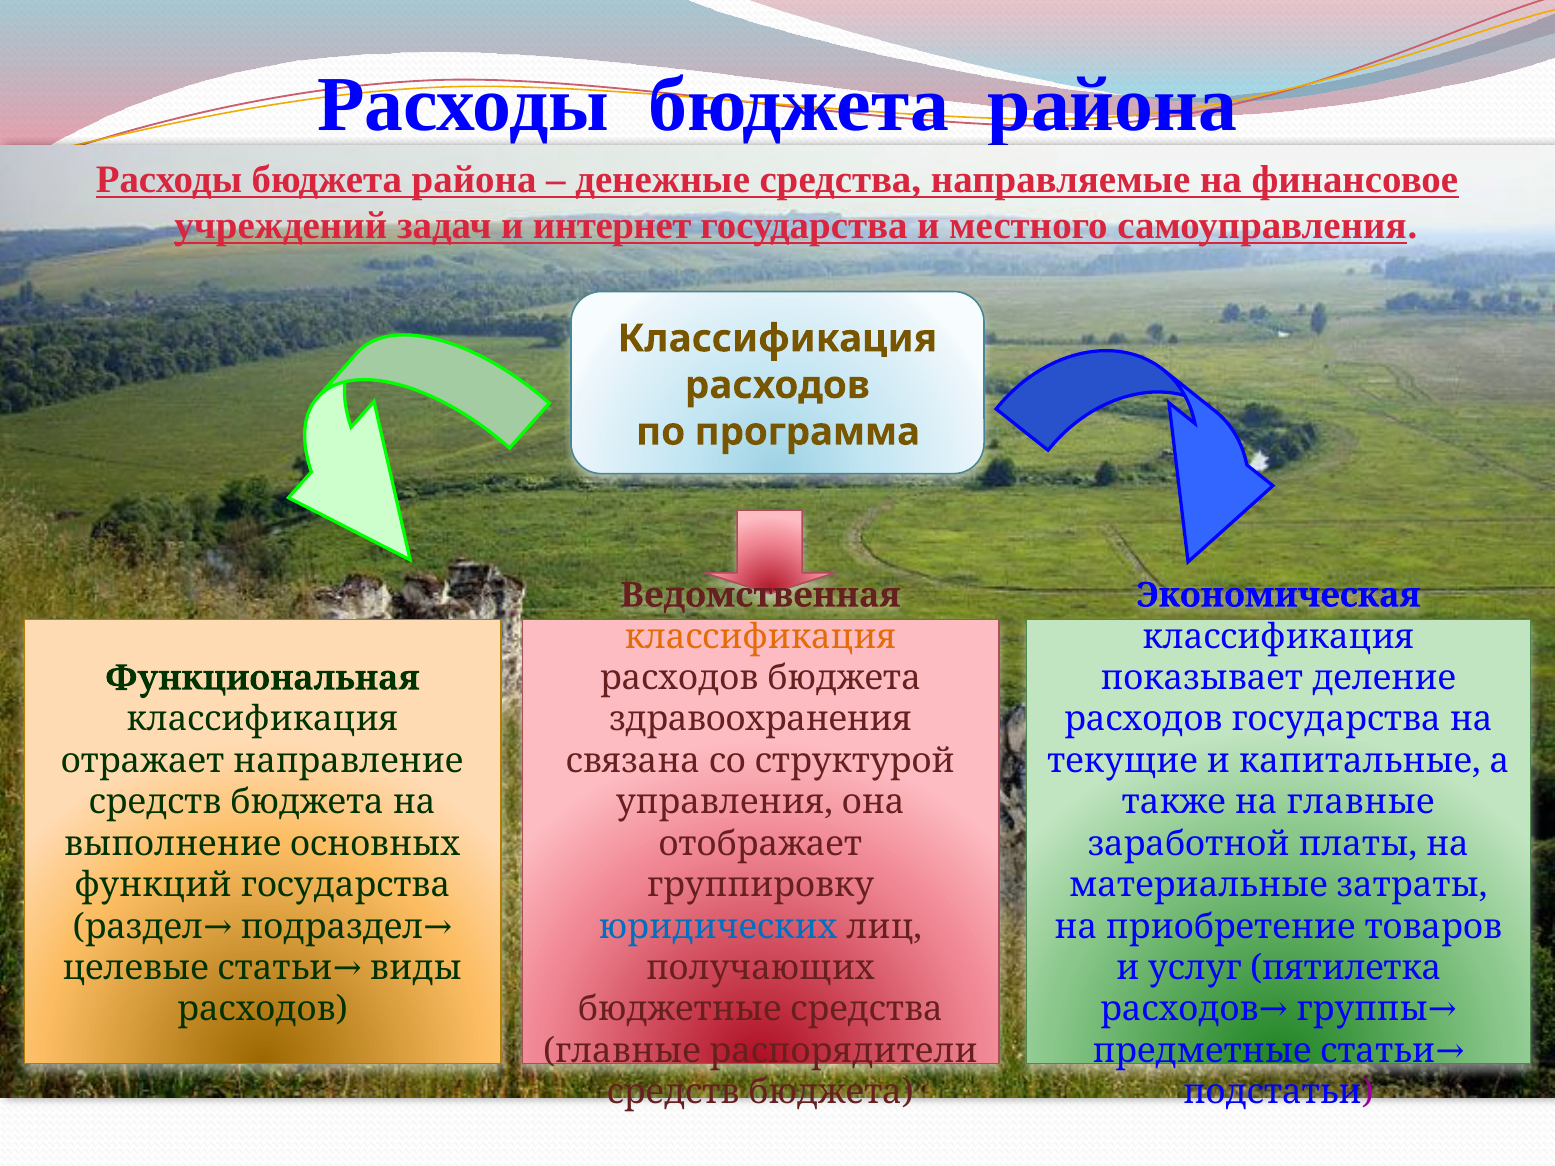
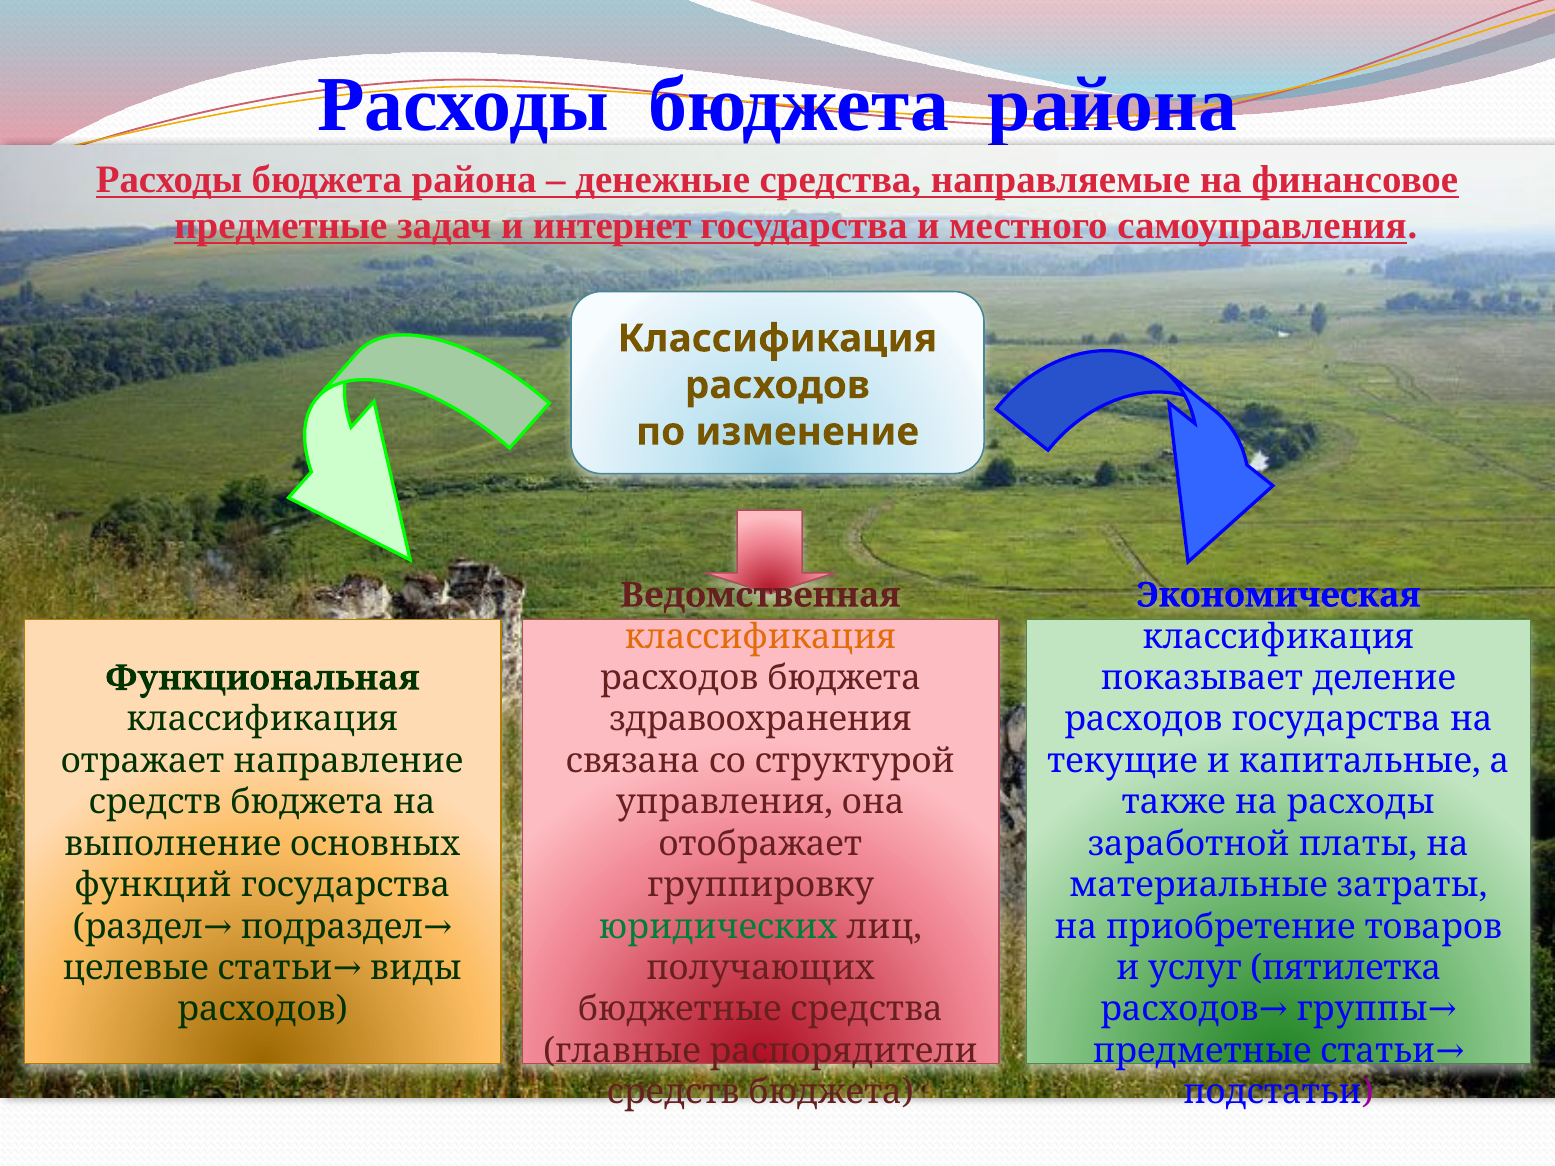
учреждений at (281, 226): учреждений -> предметные
программа: программа -> изменение
на главные: главные -> расходы
юридических colour: blue -> green
